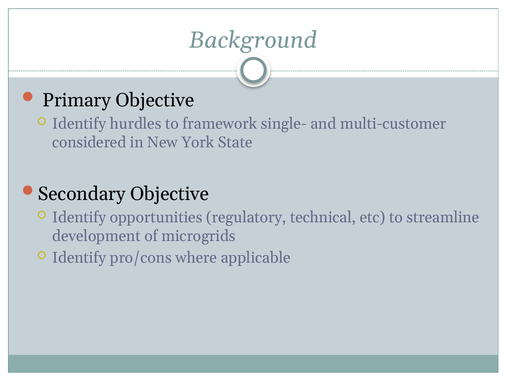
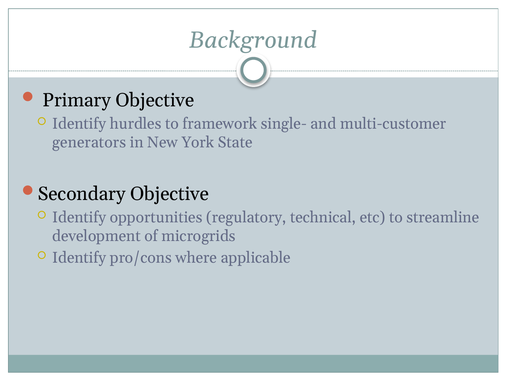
considered: considered -> generators
